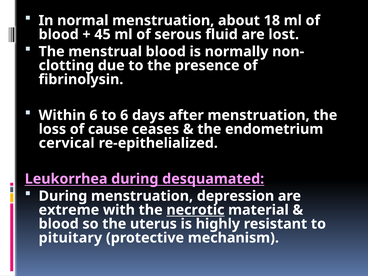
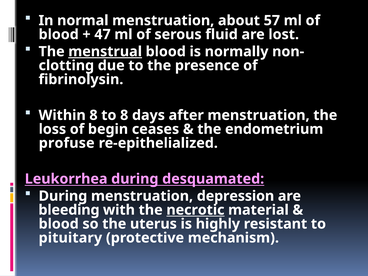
18: 18 -> 57
45: 45 -> 47
menstrual underline: none -> present
Within 6: 6 -> 8
to 6: 6 -> 8
cause: cause -> begin
cervical: cervical -> profuse
extreme: extreme -> bleeding
